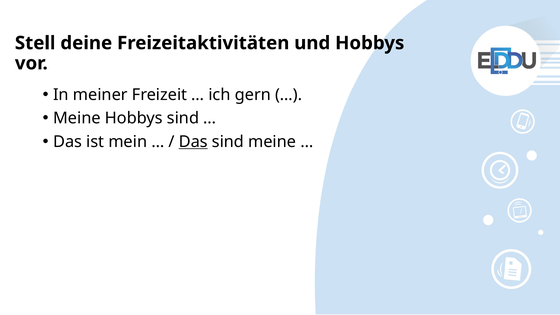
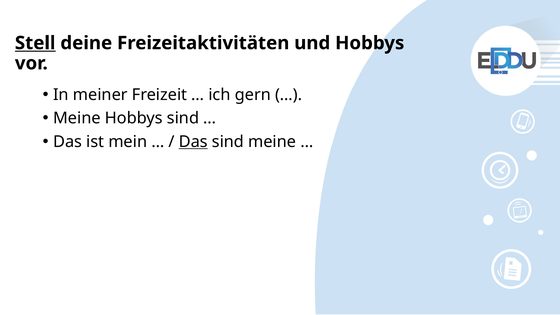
Stell underline: none -> present
